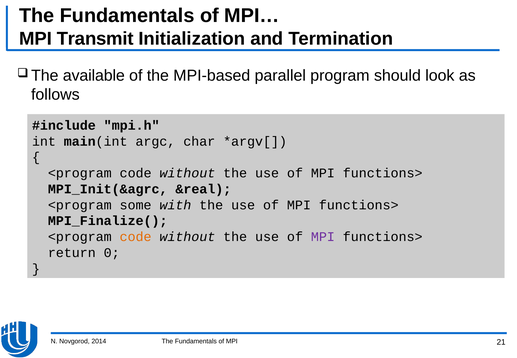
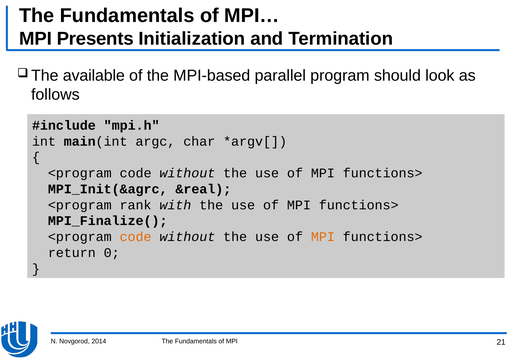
Transmit: Transmit -> Presents
some: some -> rank
MPI at (323, 237) colour: purple -> orange
